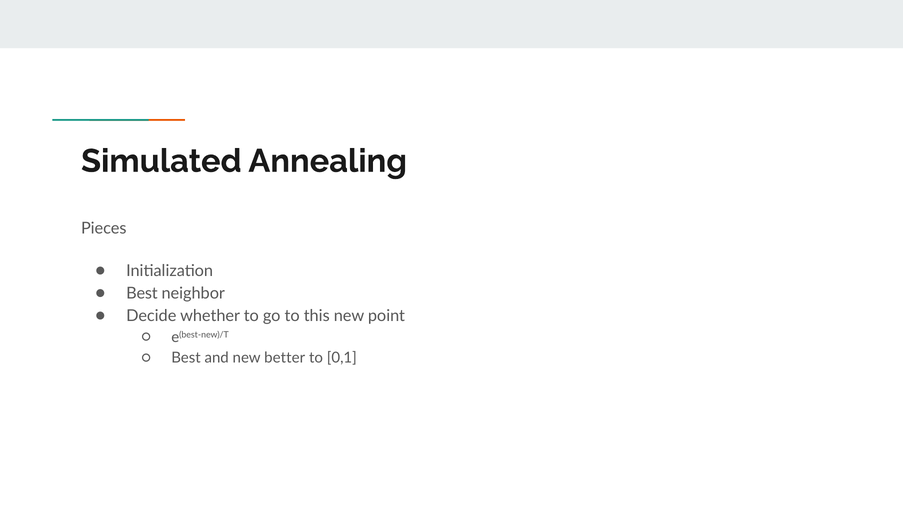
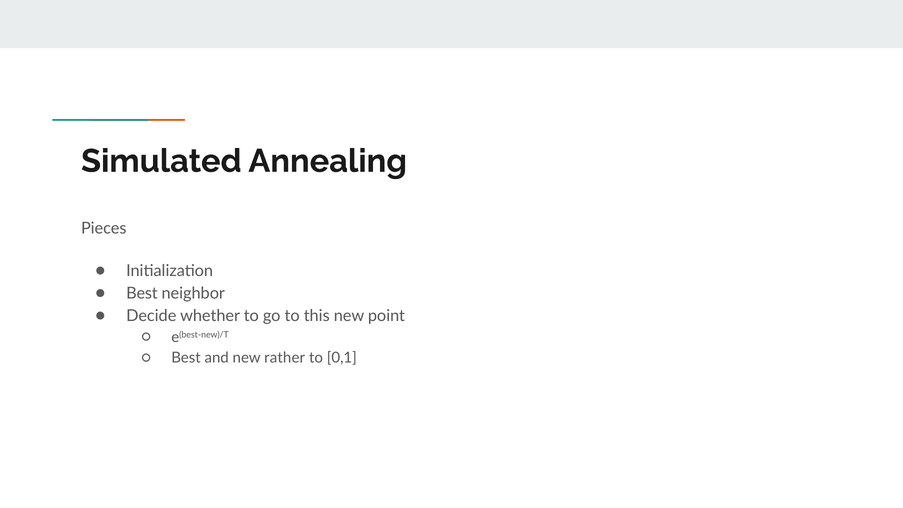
better: better -> rather
